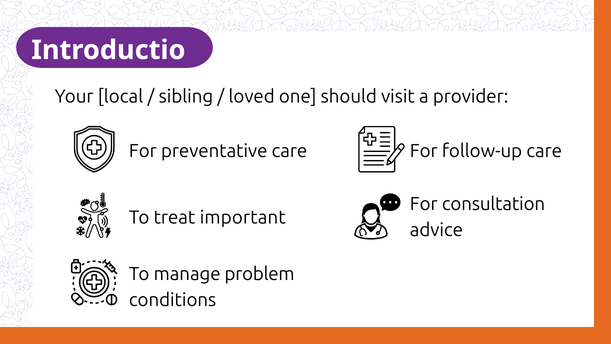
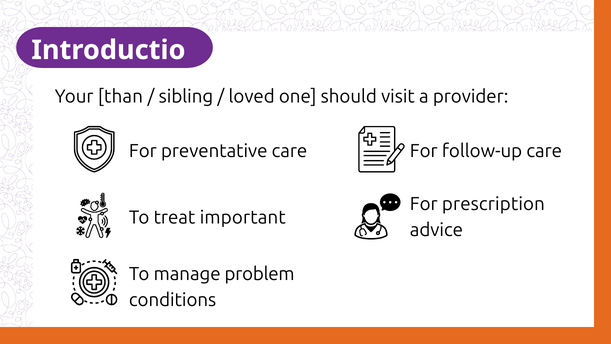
local: local -> than
consultation: consultation -> prescription
